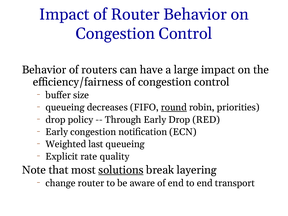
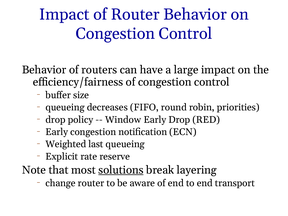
round underline: present -> none
Through: Through -> Window
quality: quality -> reserve
